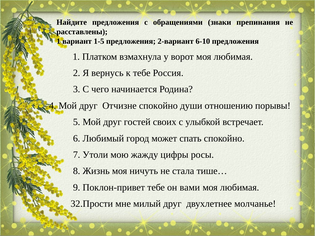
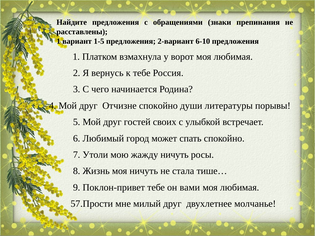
отношению: отношению -> литературы
жажду цифры: цифры -> ничуть
32.Прости: 32.Прости -> 57.Прости
